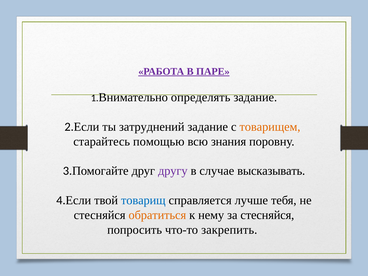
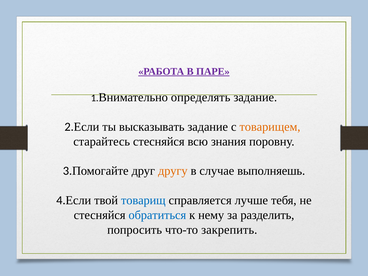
затруднений: затруднений -> высказывать
старайтесь помощью: помощью -> стесняйся
другу colour: purple -> orange
высказывать: высказывать -> выполняешь
обратиться colour: orange -> blue
за стесняйся: стесняйся -> разделить
